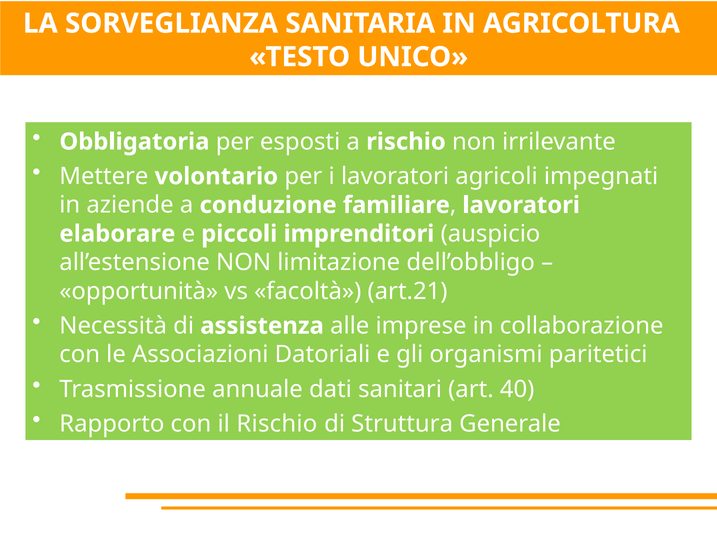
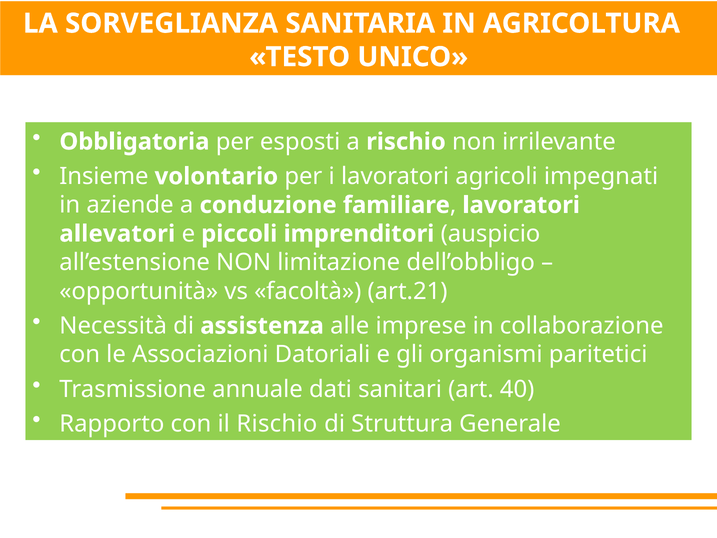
Mettere: Mettere -> Insieme
elaborare: elaborare -> allevatori
